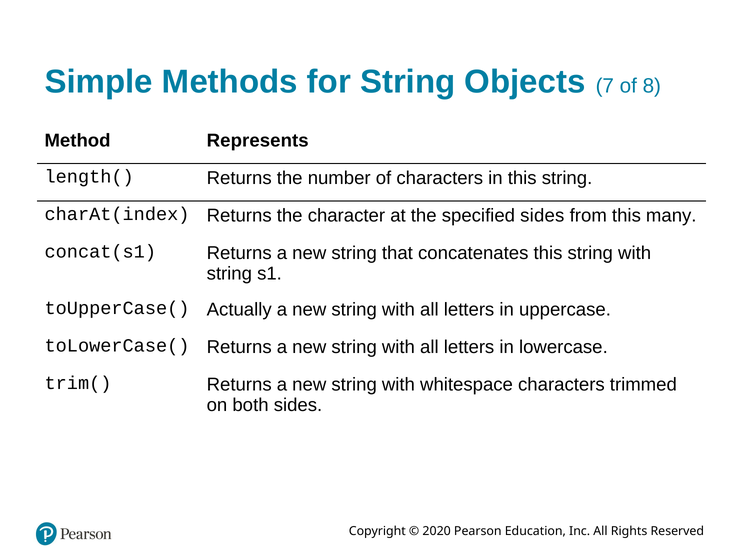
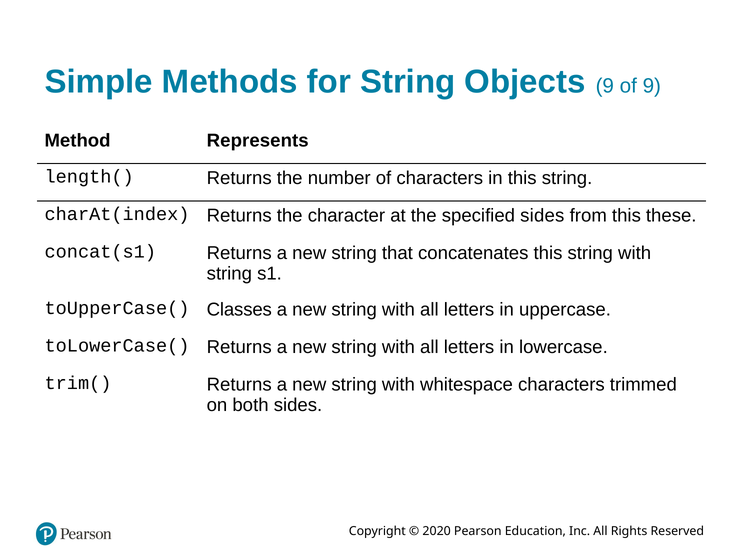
Objects 7: 7 -> 9
of 8: 8 -> 9
many: many -> these
Actually: Actually -> Classes
